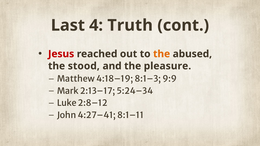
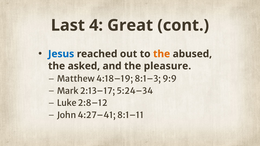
Truth: Truth -> Great
Jesus colour: red -> blue
stood: stood -> asked
